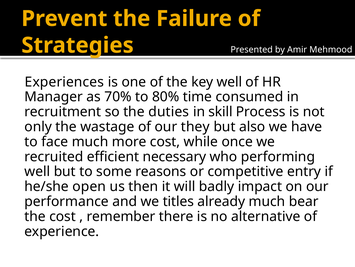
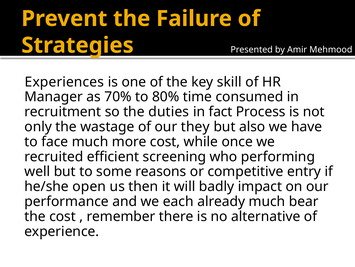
key well: well -> skill
skill: skill -> fact
necessary: necessary -> screening
titles: titles -> each
